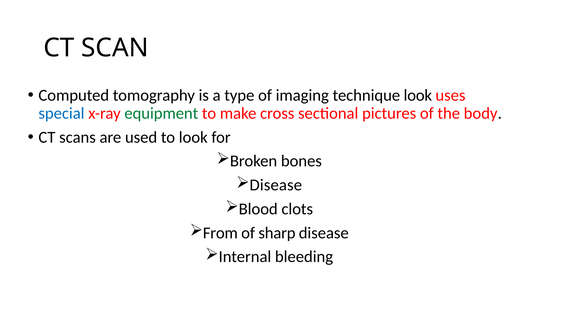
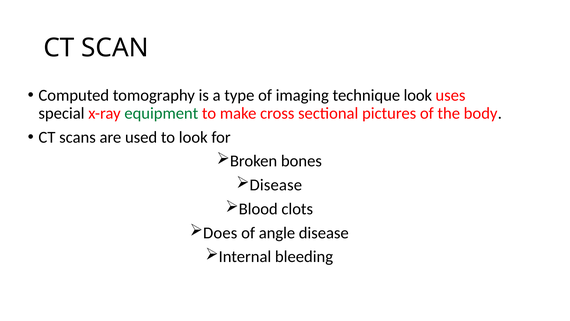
special colour: blue -> black
From: From -> Does
sharp: sharp -> angle
